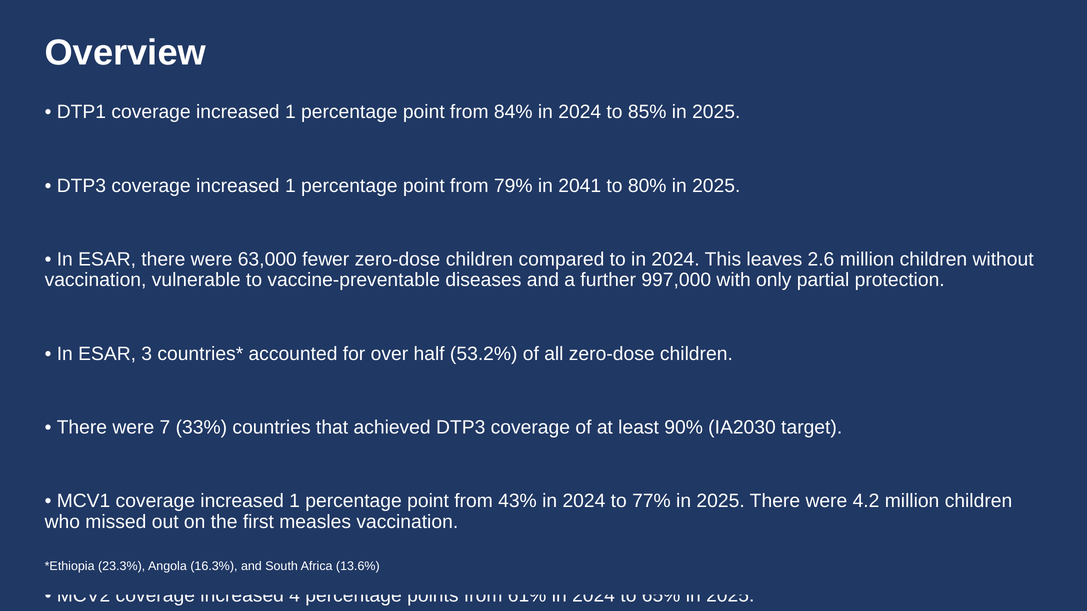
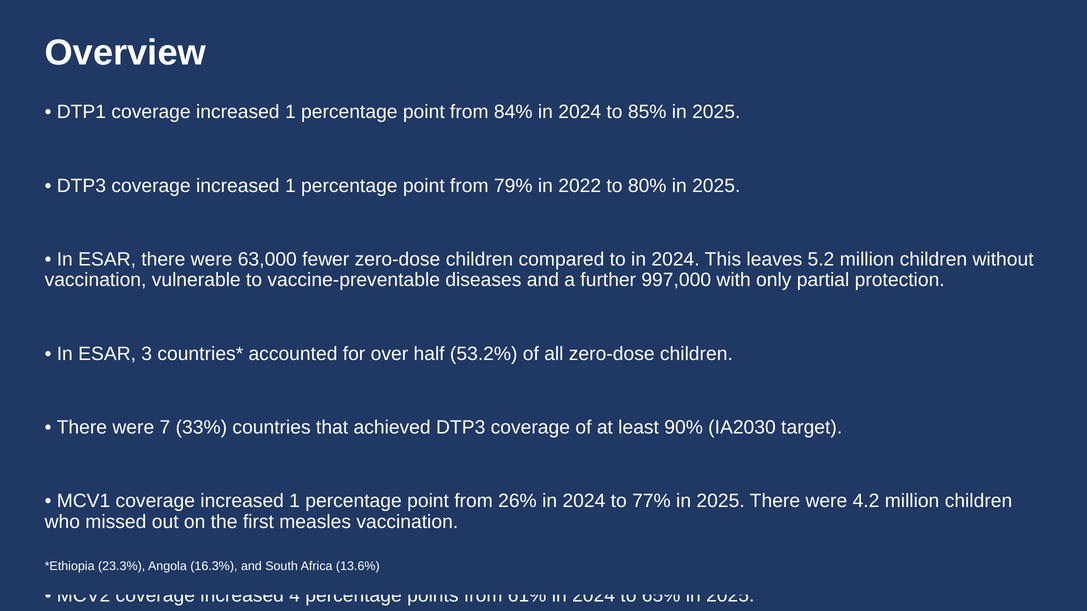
2041: 2041 -> 2022
2.6: 2.6 -> 5.2
43%: 43% -> 26%
